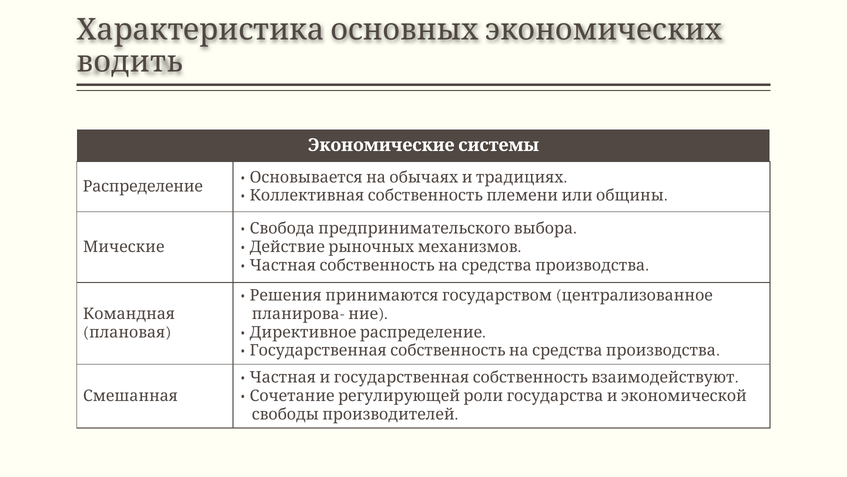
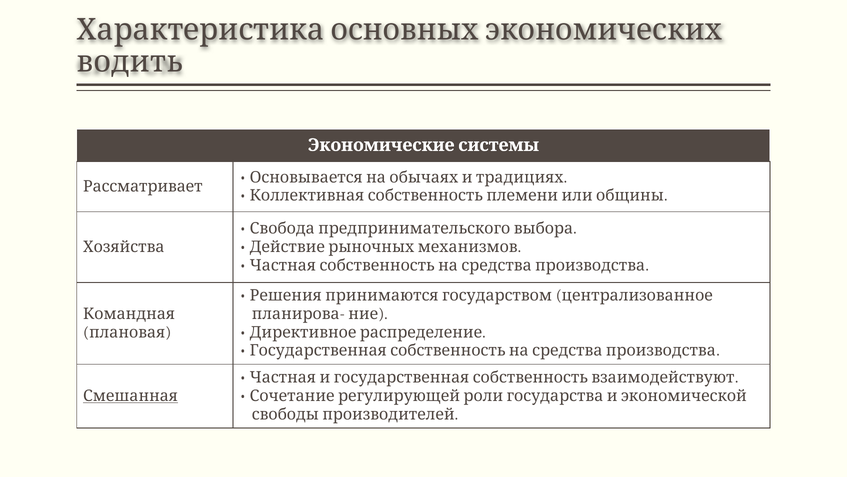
Распределение: Распределение -> Рассматривает
Мические: Мические -> Хозяйства
Смешанная underline: none -> present
